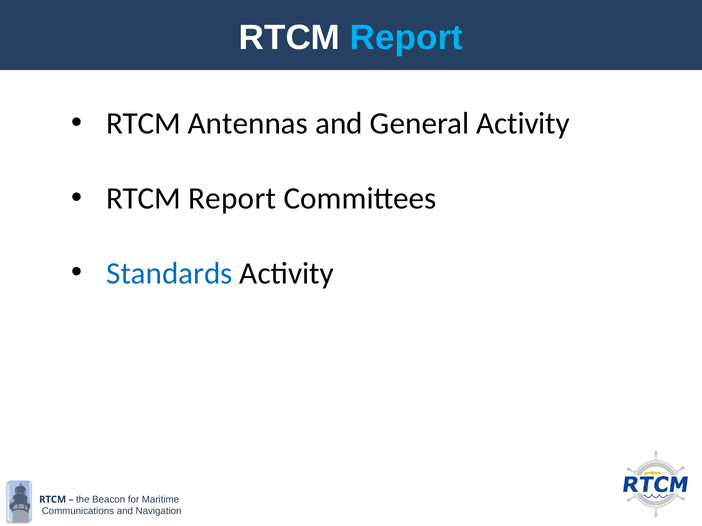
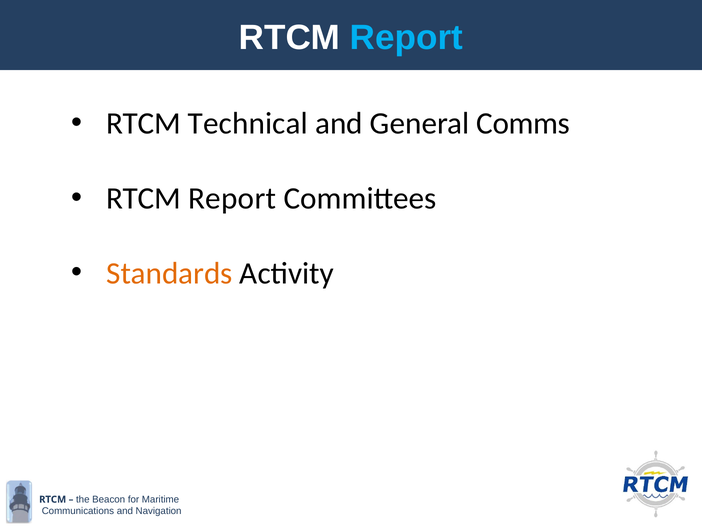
Antennas: Antennas -> Technical
General Activity: Activity -> Comms
Standards colour: blue -> orange
